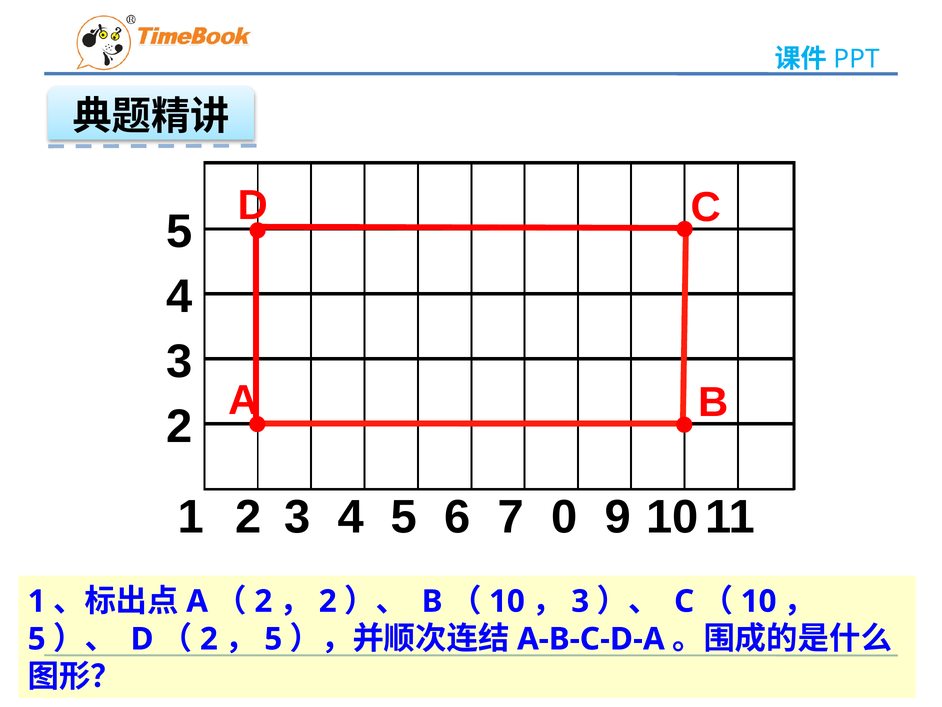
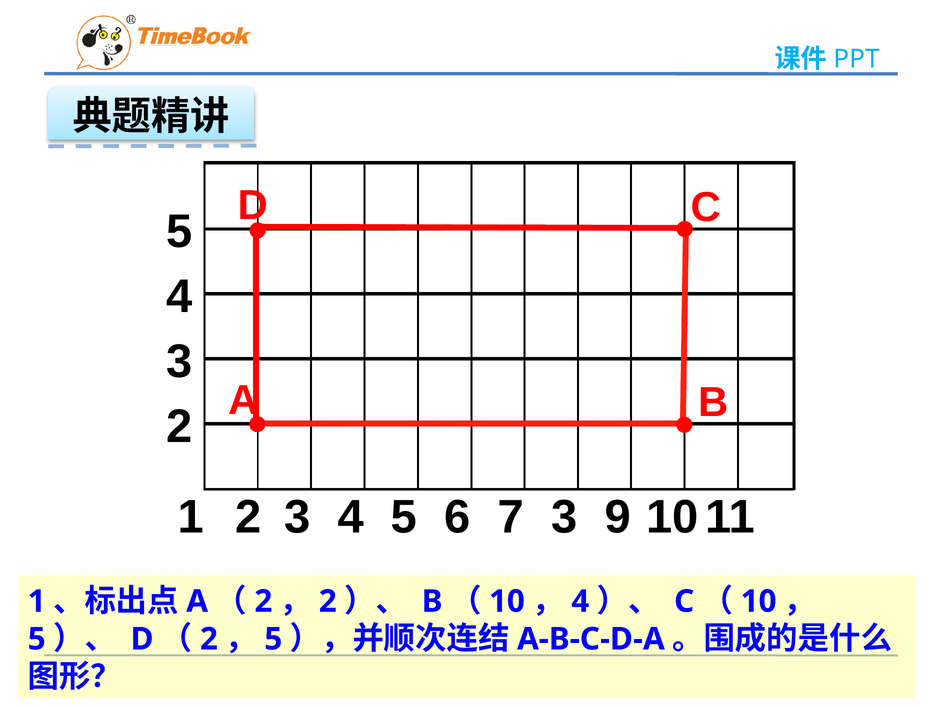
7 0: 0 -> 3
3 at (580, 601): 3 -> 4
